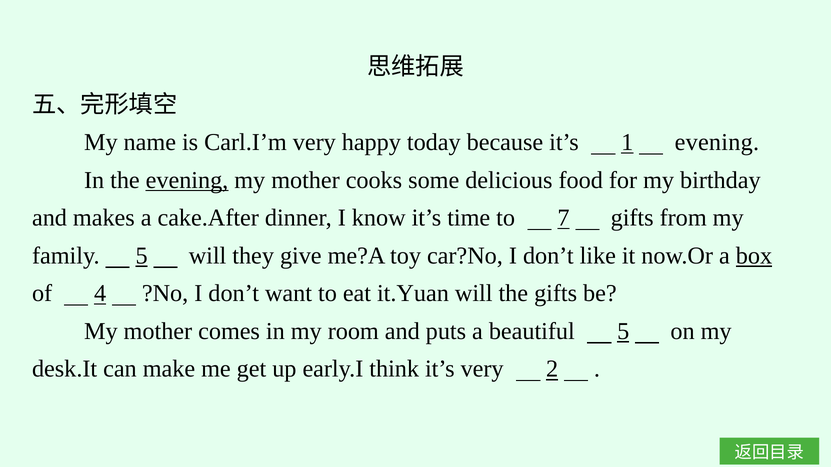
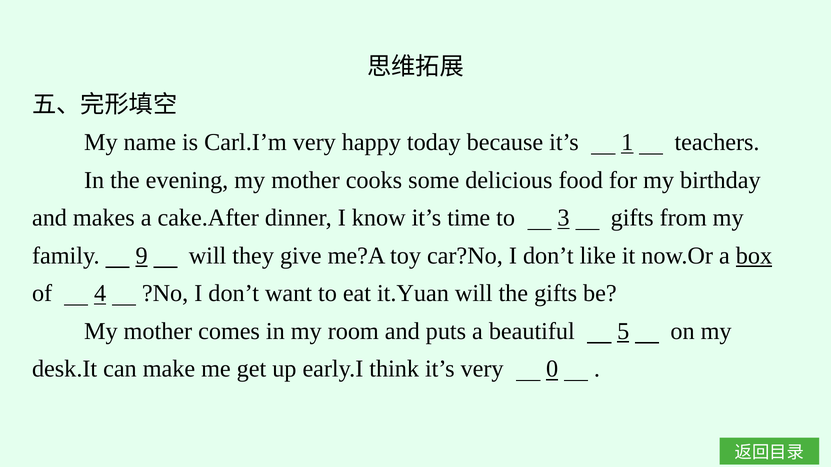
1 evening: evening -> teachers
evening at (187, 180) underline: present -> none
7: 7 -> 3
family 5: 5 -> 9
2: 2 -> 0
